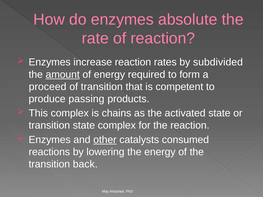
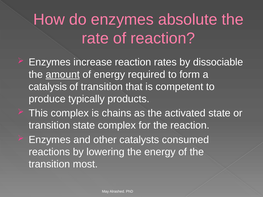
subdivided: subdivided -> dissociable
proceed: proceed -> catalysis
passing: passing -> typically
other underline: present -> none
back: back -> most
